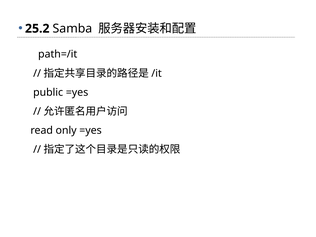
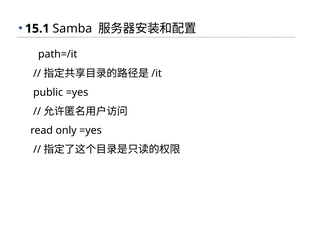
25.2: 25.2 -> 15.1
